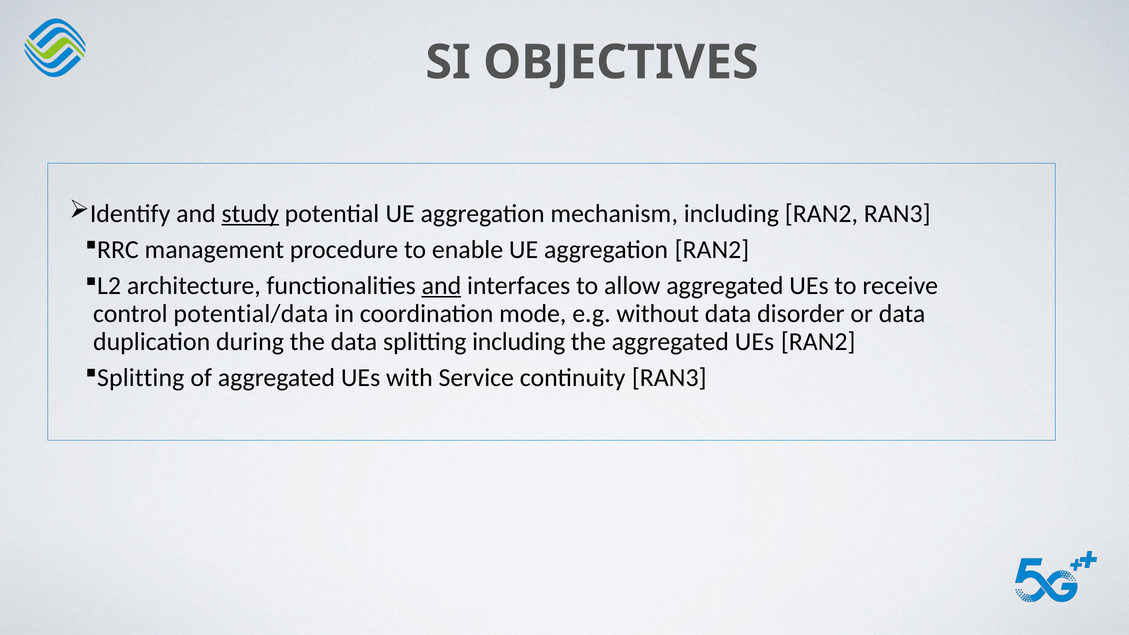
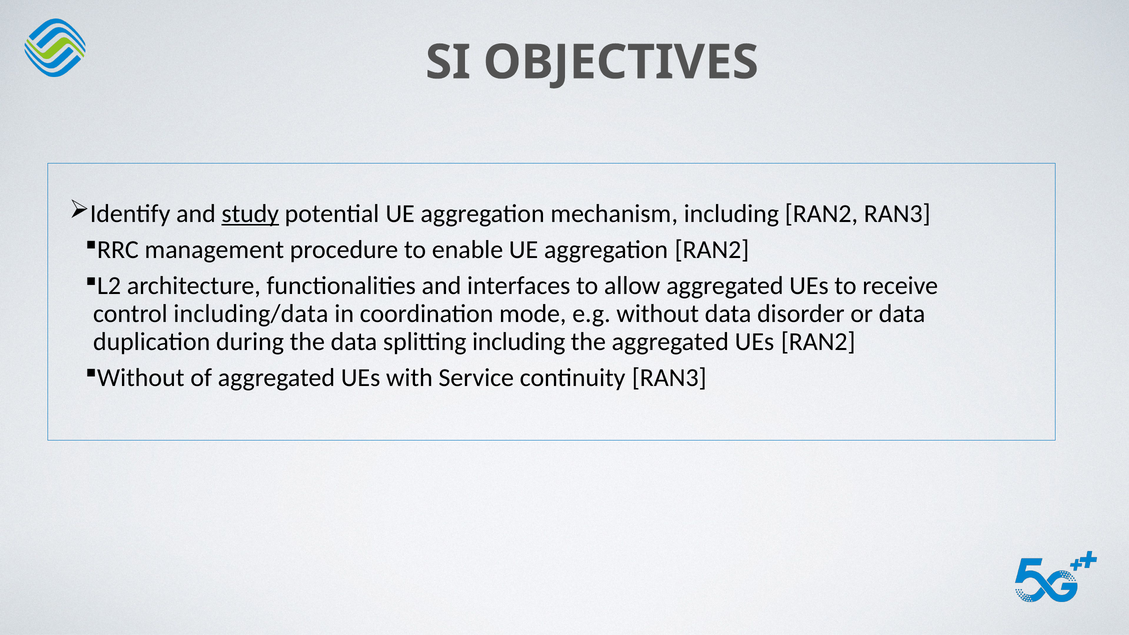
and at (441, 286) underline: present -> none
potential/data: potential/data -> including/data
Splitting at (141, 378): Splitting -> Without
